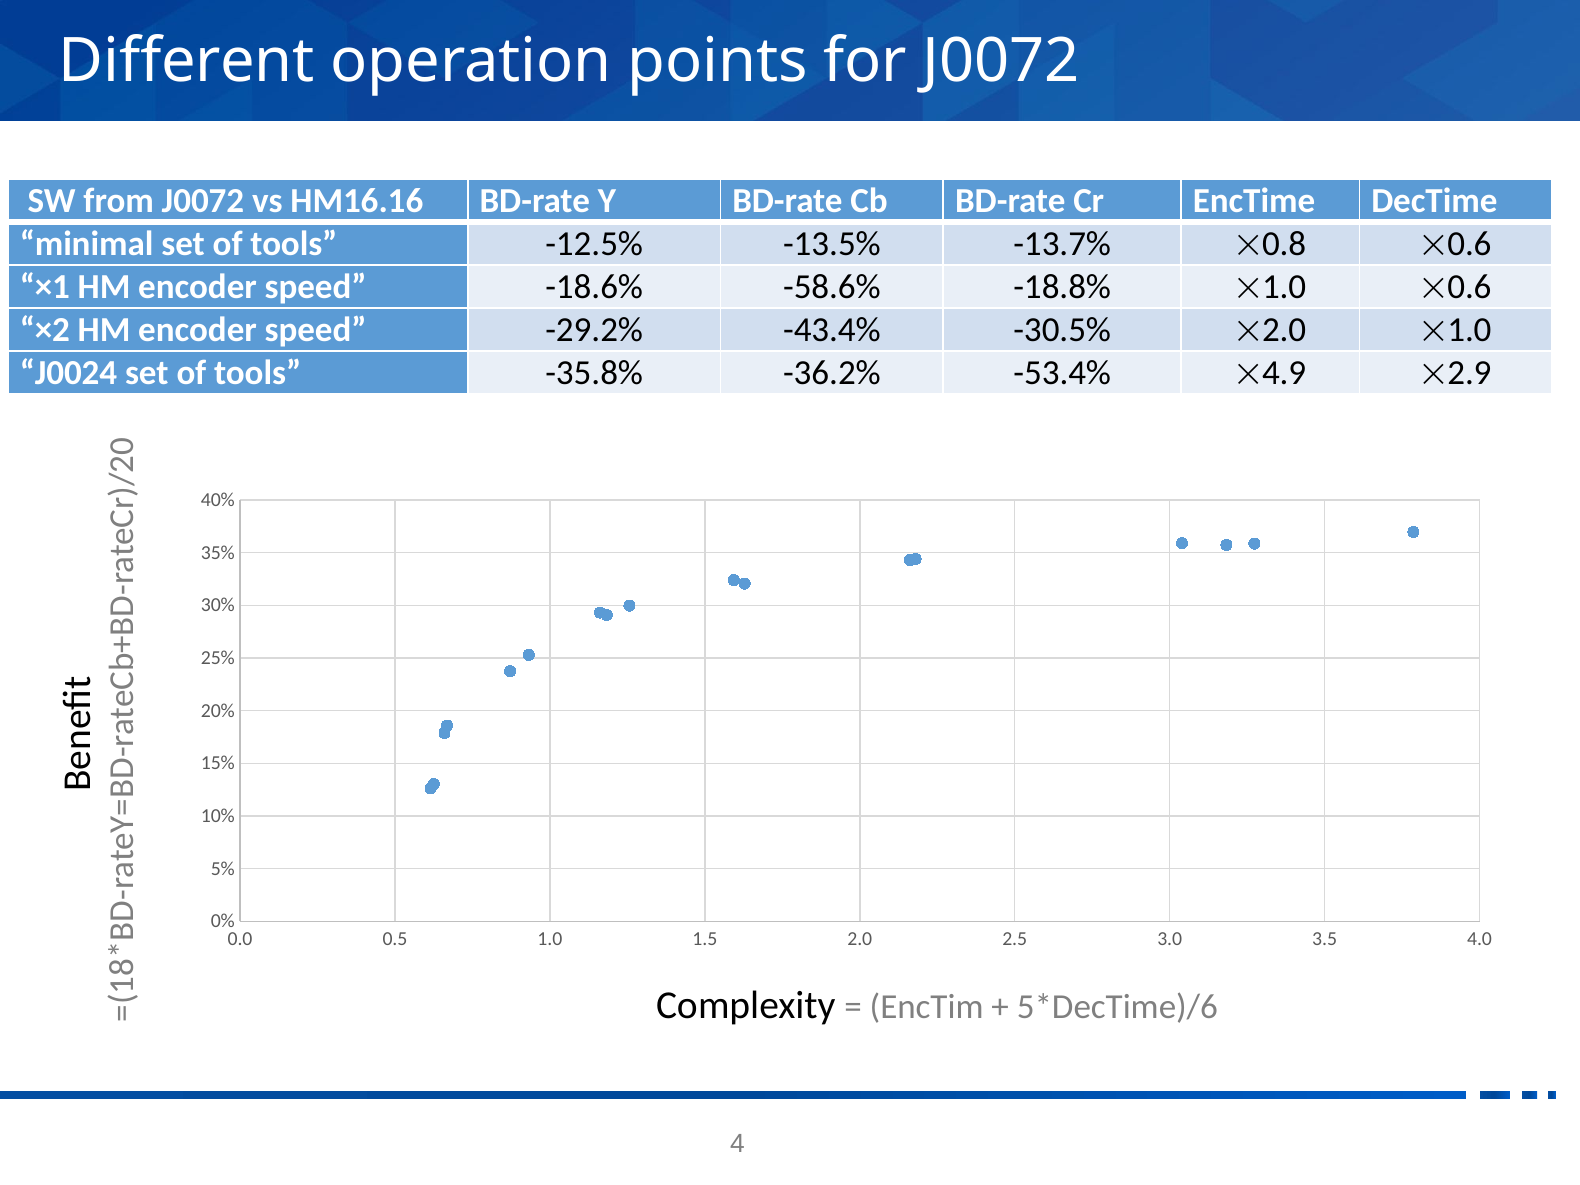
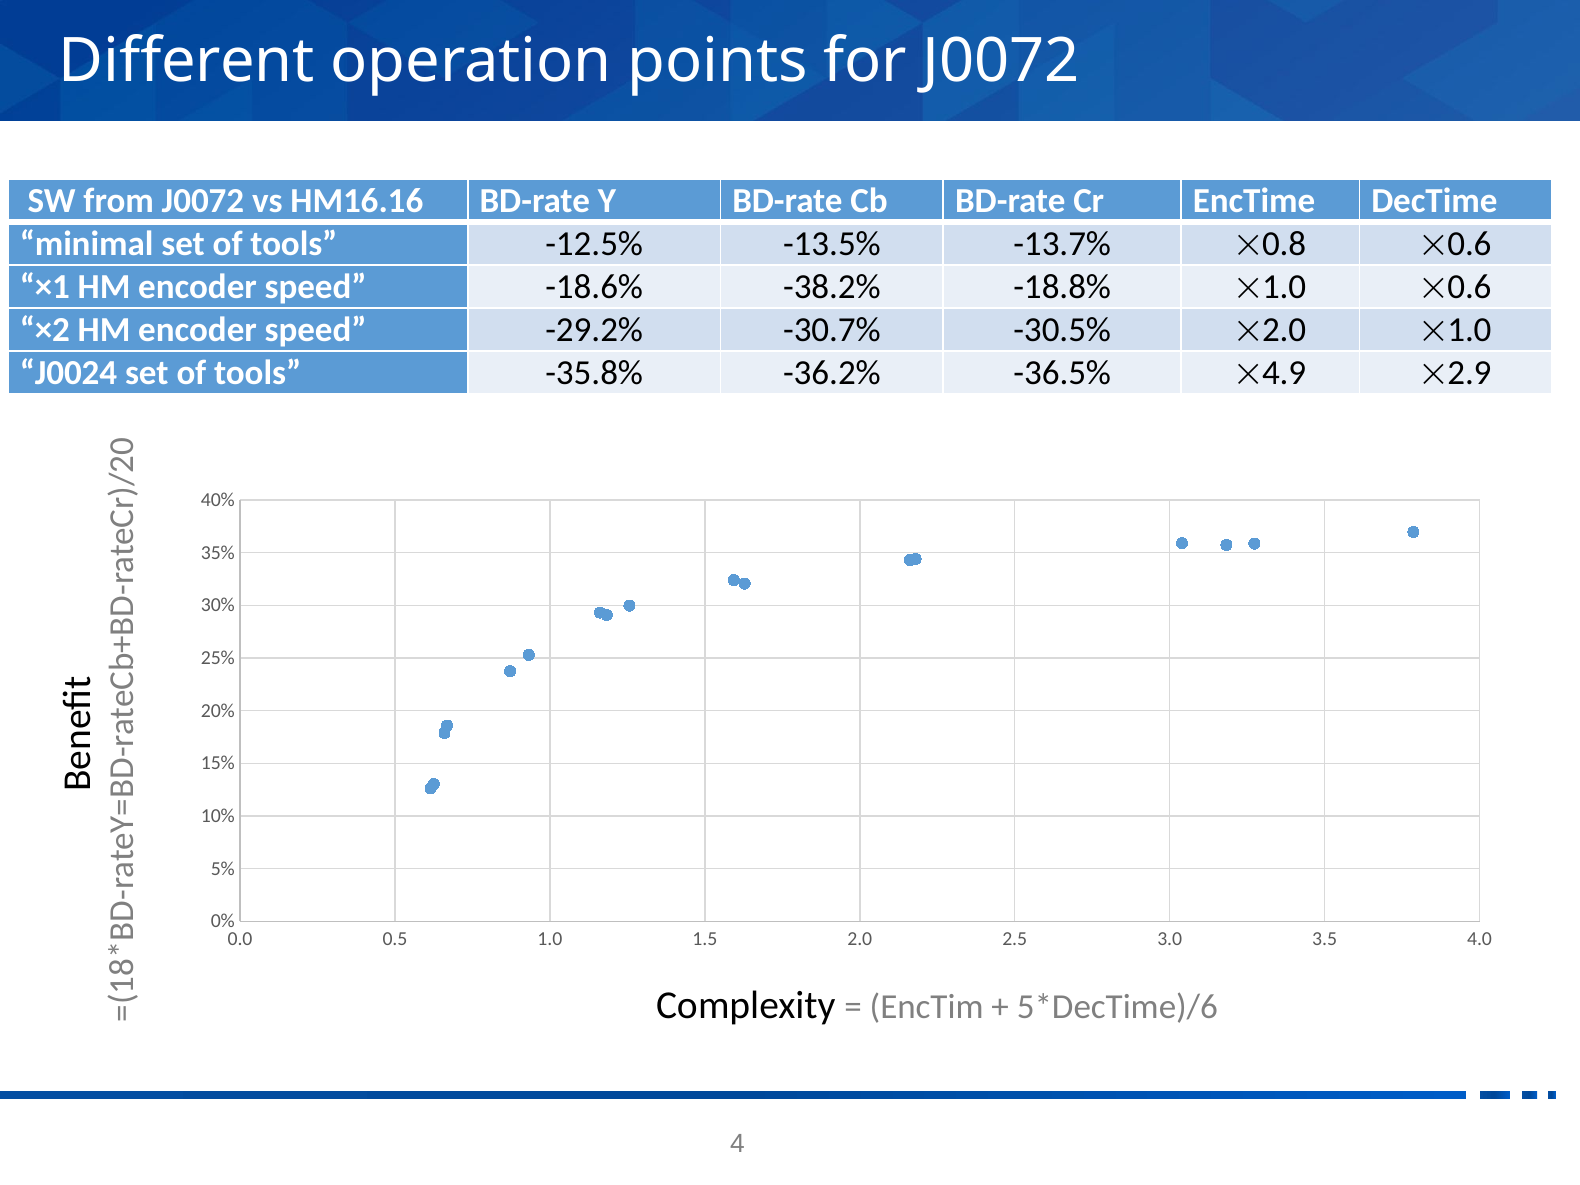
-58.6%: -58.6% -> -38.2%
-43.4%: -43.4% -> -30.7%
-53.4%: -53.4% -> -36.5%
